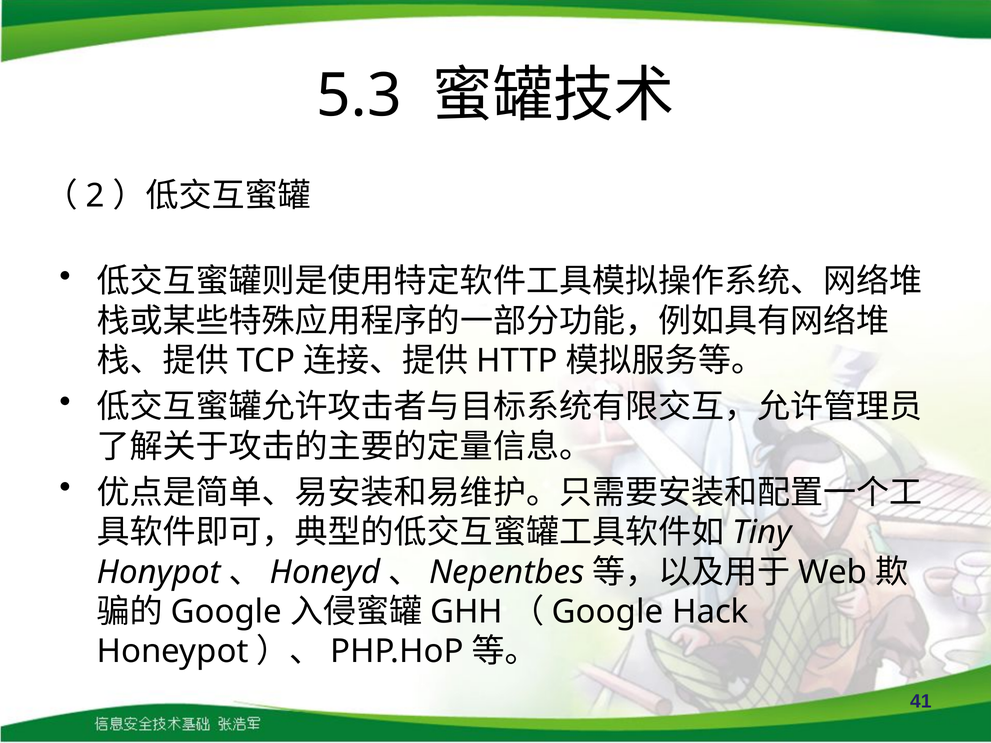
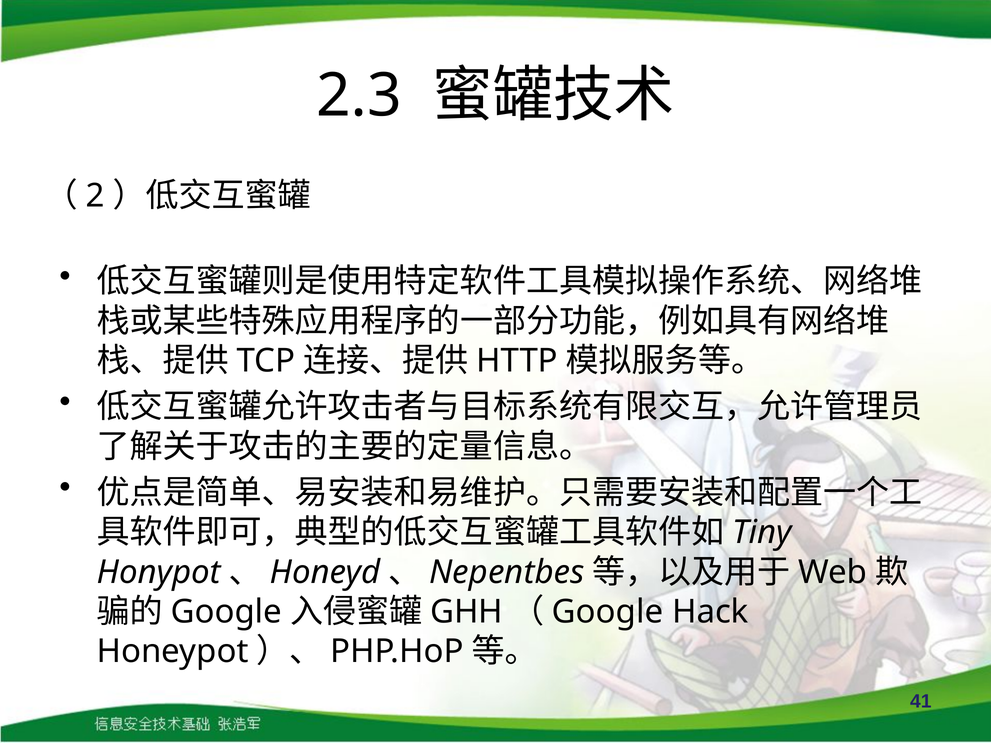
5.3: 5.3 -> 2.3
